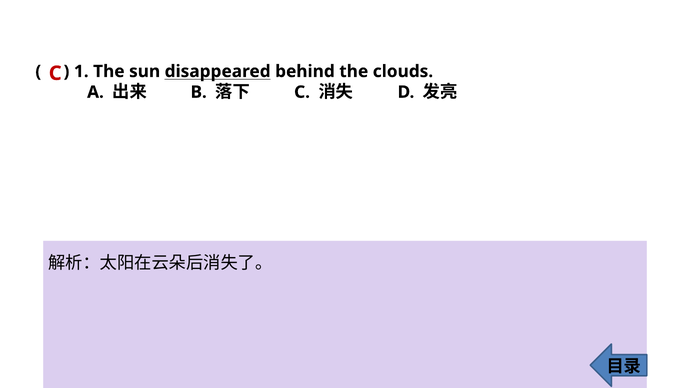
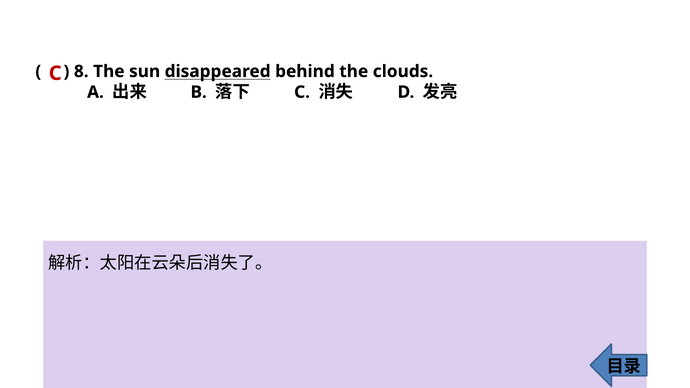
1: 1 -> 8
